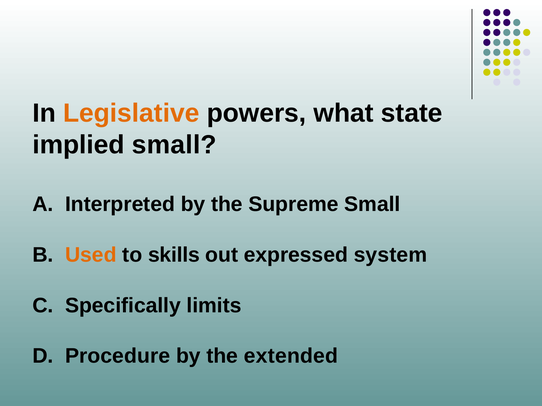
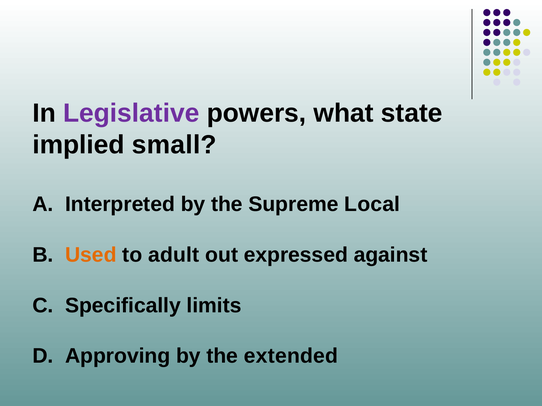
Legislative colour: orange -> purple
Supreme Small: Small -> Local
skills: skills -> adult
system: system -> against
Procedure: Procedure -> Approving
